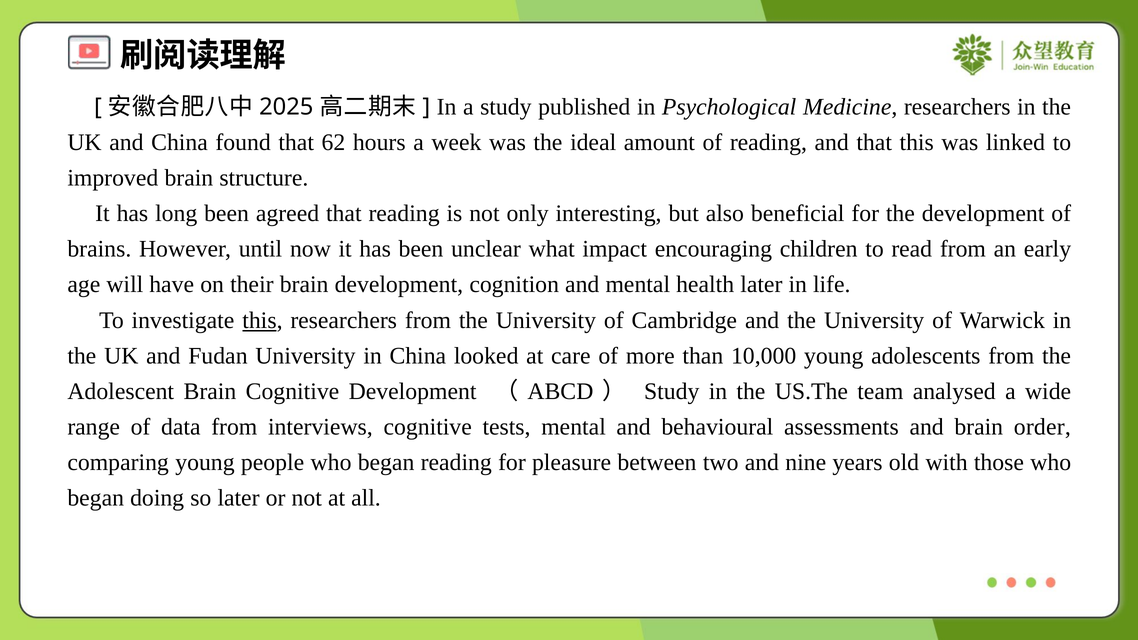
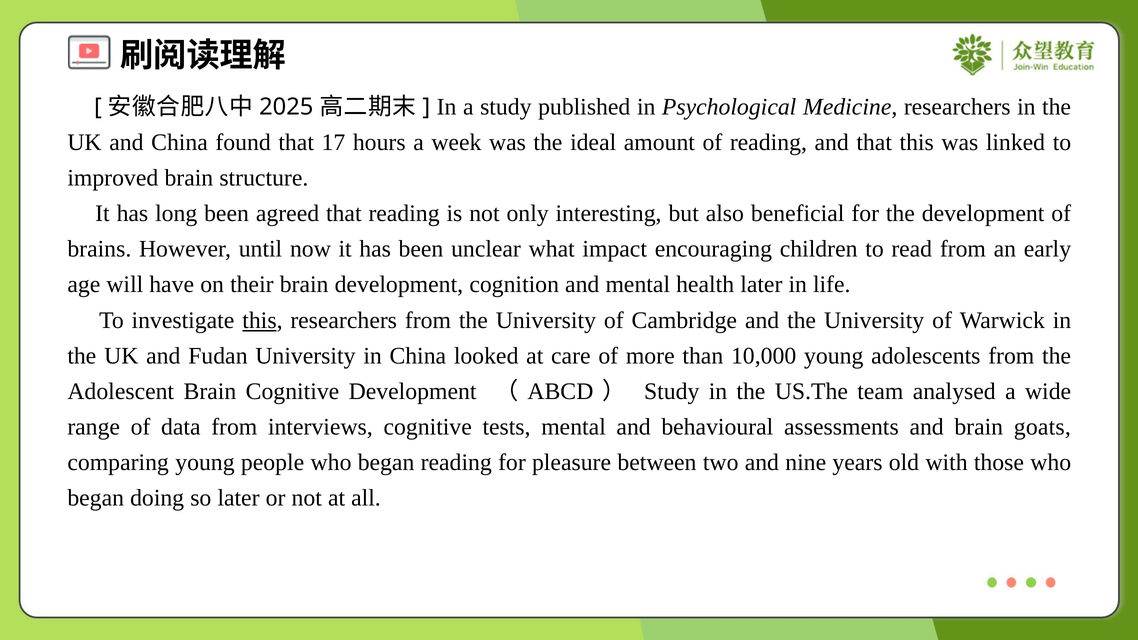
62: 62 -> 17
order: order -> goats
